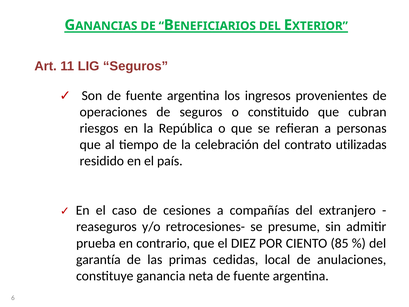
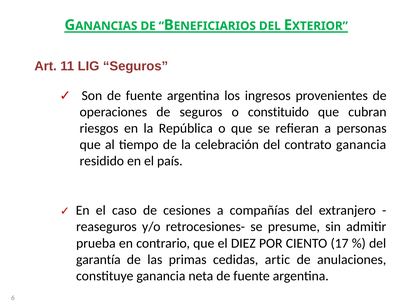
contrato utilizadas: utilizadas -> ganancia
85: 85 -> 17
local: local -> artic
